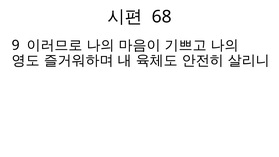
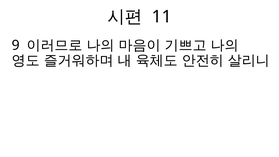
68: 68 -> 11
